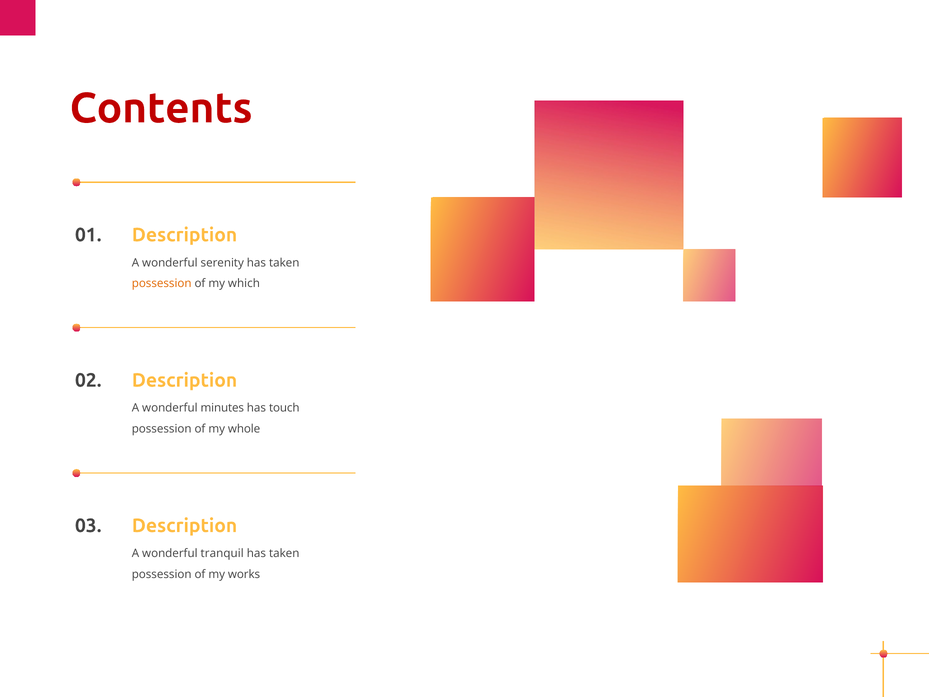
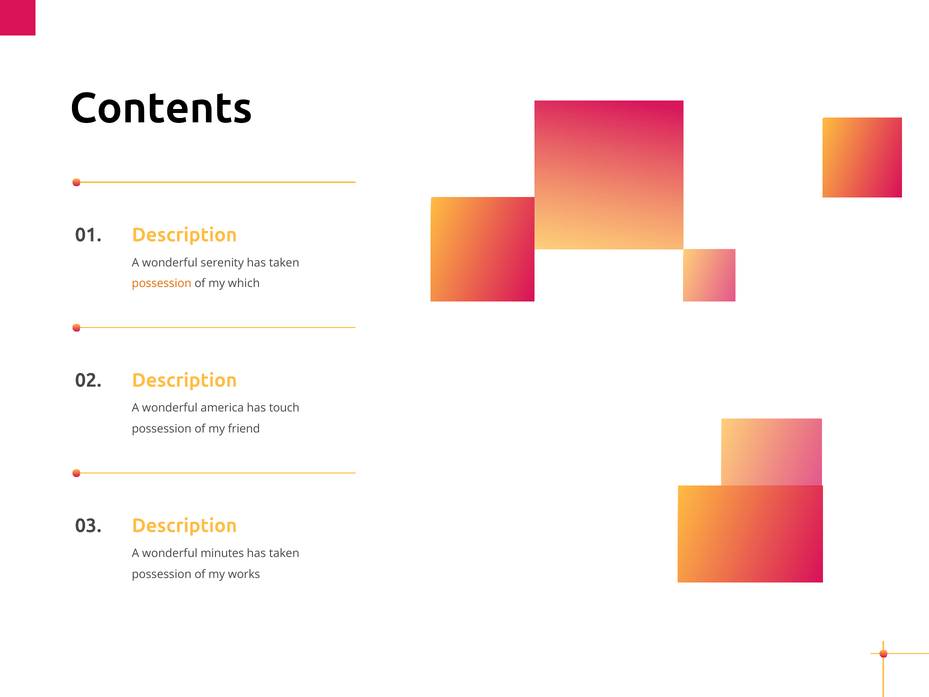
Contents colour: red -> black
minutes: minutes -> america
whole: whole -> friend
tranquil: tranquil -> minutes
